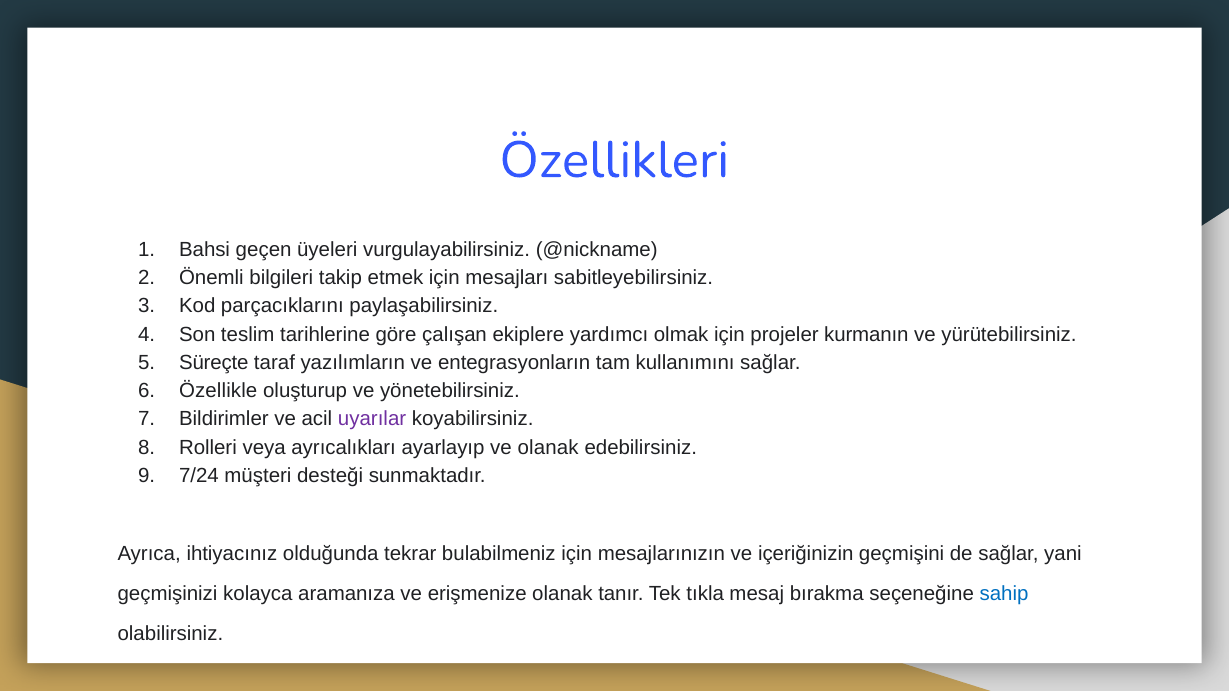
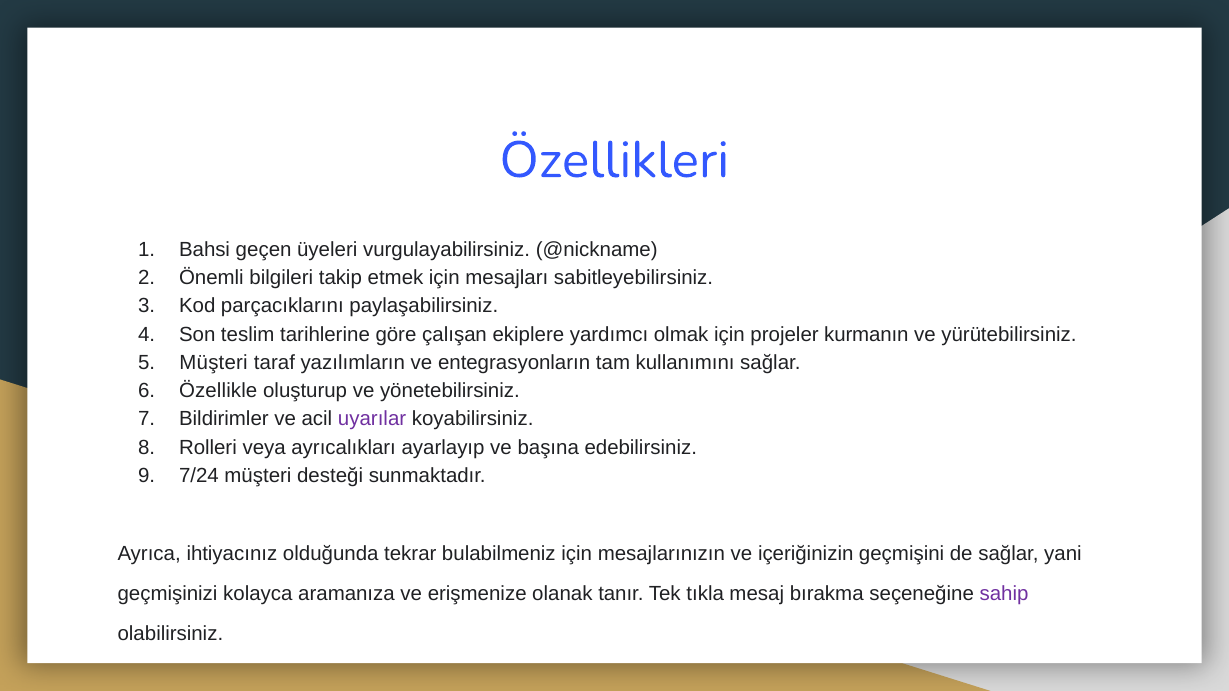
Süreçte at (214, 363): Süreçte -> Müşteri
ve olanak: olanak -> başına
sahip colour: blue -> purple
